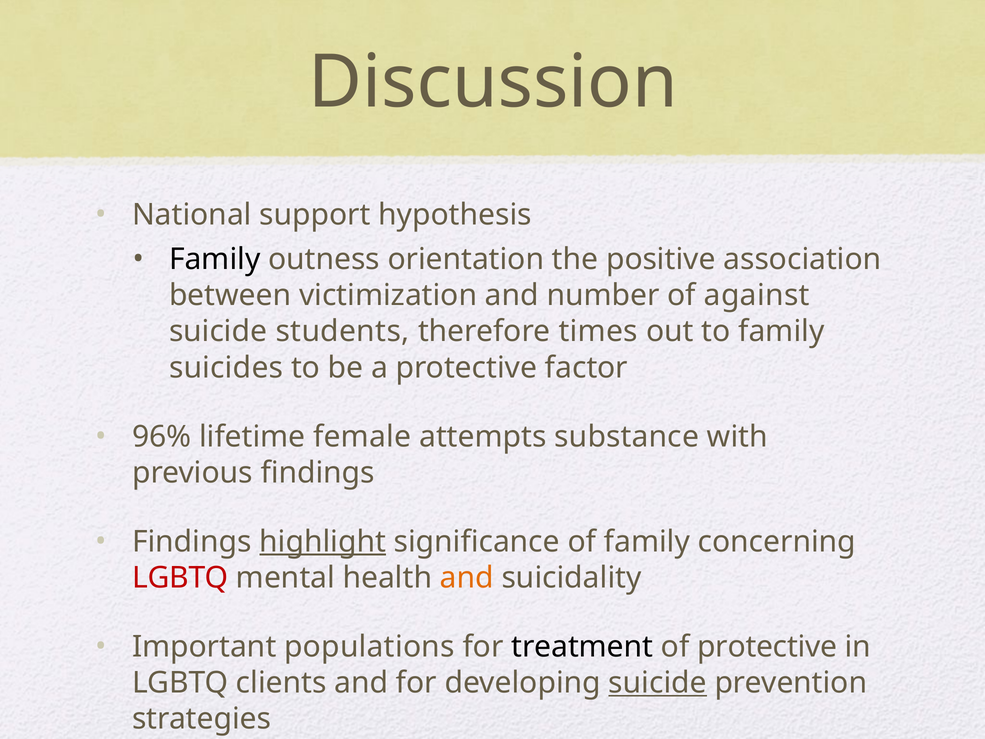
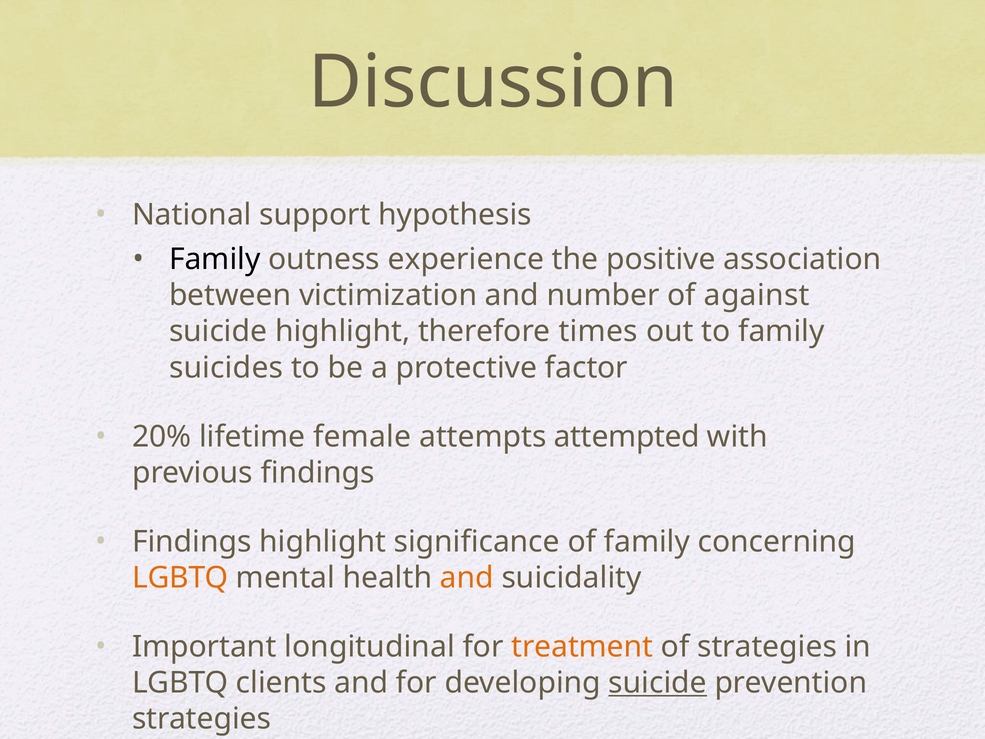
orientation: orientation -> experience
suicide students: students -> highlight
96%: 96% -> 20%
substance: substance -> attempted
highlight at (323, 541) underline: present -> none
LGBTQ at (180, 578) colour: red -> orange
populations: populations -> longitudinal
treatment colour: black -> orange
of protective: protective -> strategies
